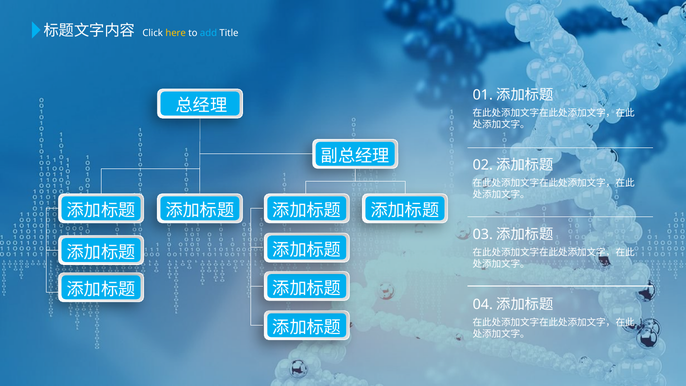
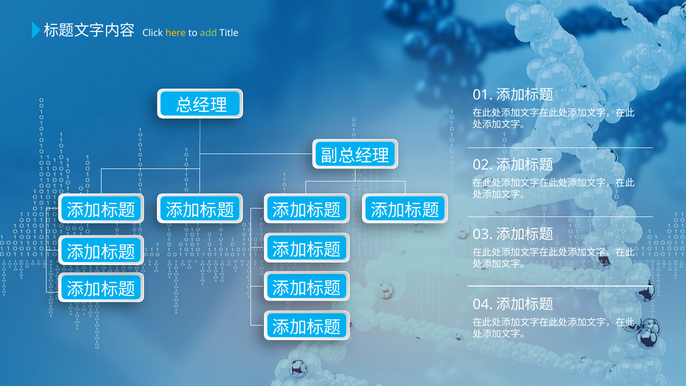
add colour: light blue -> light green
